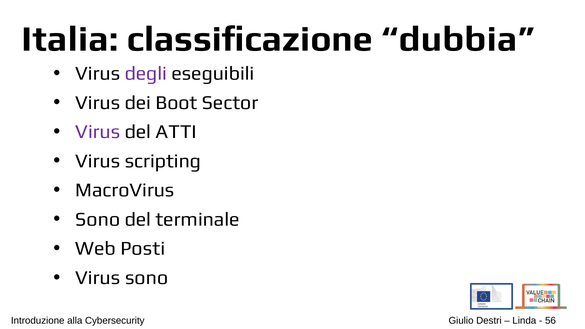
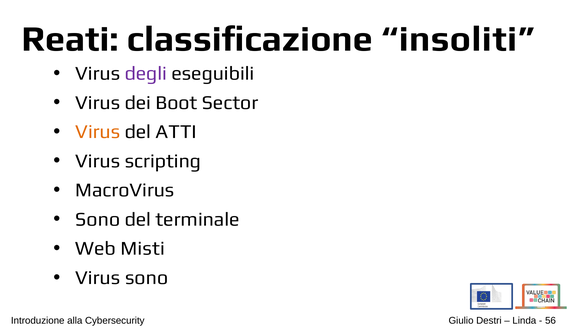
Italia: Italia -> Reati
dubbia: dubbia -> insoliti
Virus at (98, 132) colour: purple -> orange
Posti: Posti -> Misti
